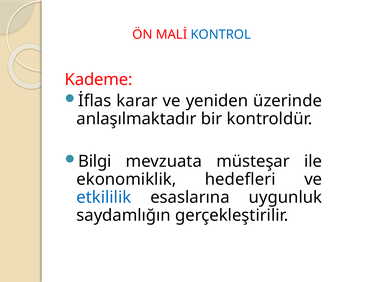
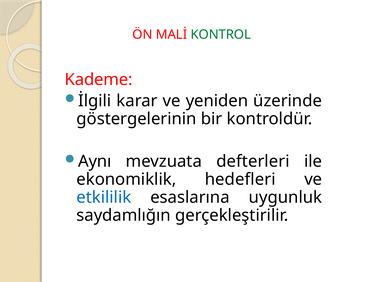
KONTROL colour: blue -> green
İflas: İflas -> İlgili
anlaşılmaktadır: anlaşılmaktadır -> göstergelerinin
Bilgi: Bilgi -> Aynı
müsteşar: müsteşar -> defterleri
